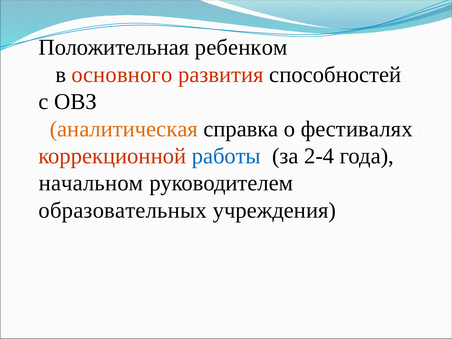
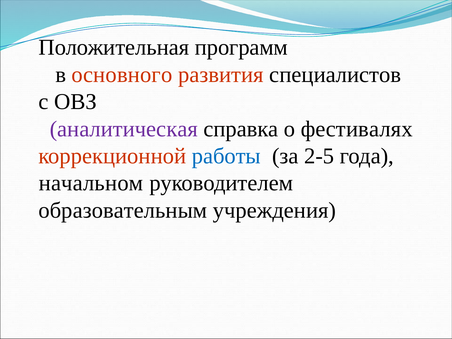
ребенком: ребенком -> программ
способностей: способностей -> специалистов
аналитическая colour: orange -> purple
2-4: 2-4 -> 2-5
образовательных: образовательных -> образовательным
